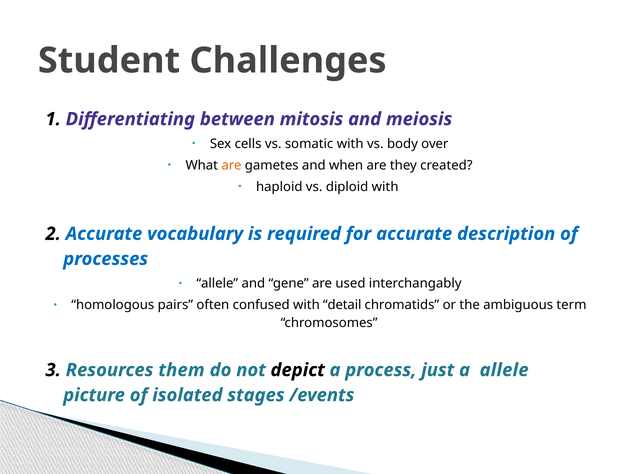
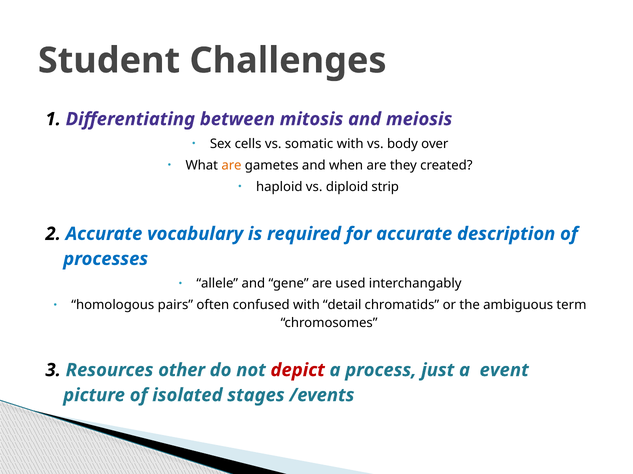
diploid with: with -> strip
them: them -> other
depict colour: black -> red
a allele: allele -> event
